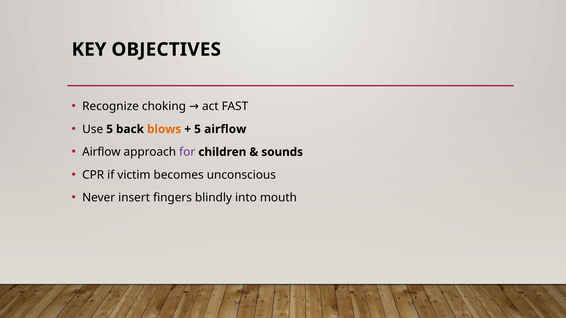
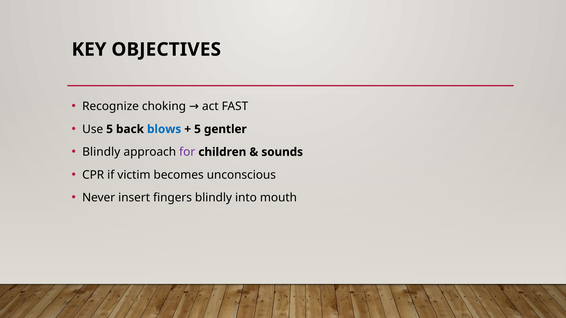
blows colour: orange -> blue
5 airflow: airflow -> gentler
Airflow at (101, 152): Airflow -> Blindly
